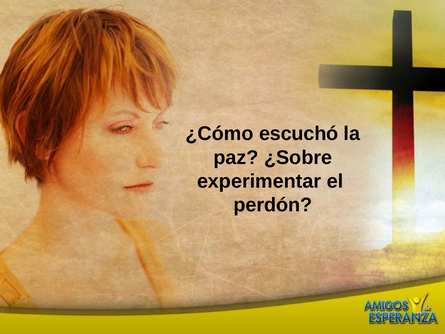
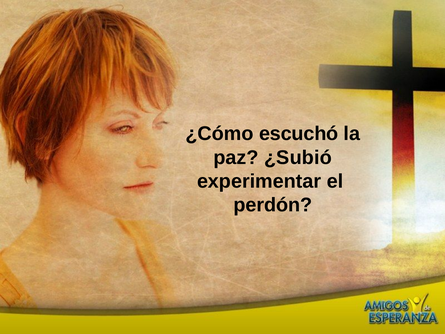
¿Sobre: ¿Sobre -> ¿Subió
